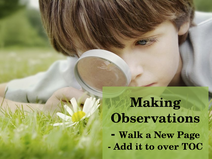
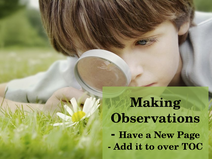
Walk: Walk -> Have
